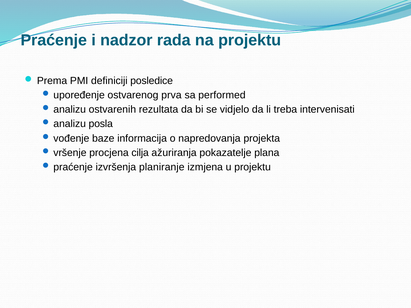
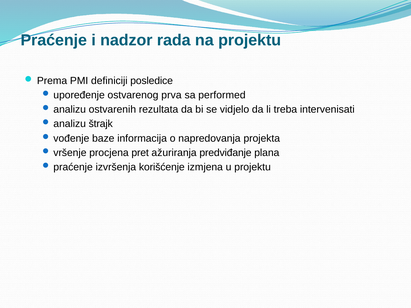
posla: posla -> štrajk
cilja: cilja -> pret
pokazatelje: pokazatelje -> predviđanje
planiranje: planiranje -> korišćenje
